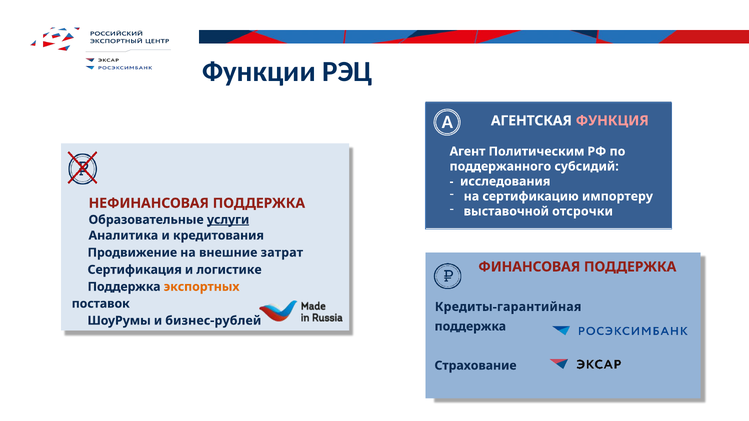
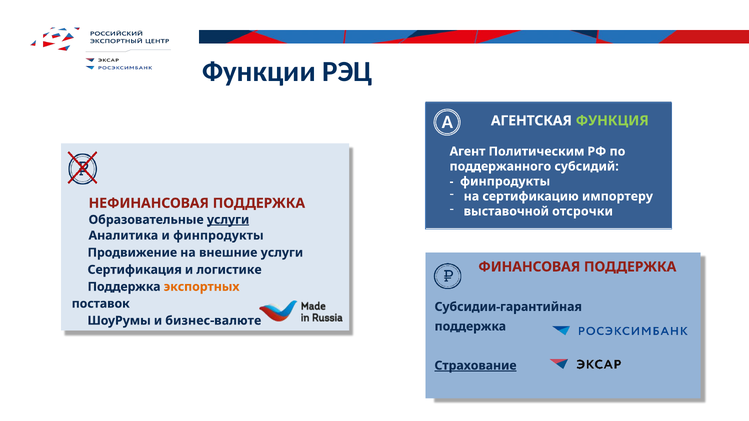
ФУНКЦИЯ colour: pink -> light green
исследования at (505, 182): исследования -> финпродукты
и кредитования: кредитования -> финпродукты
внешние затрат: затрат -> услуги
Кредиты-гарантийная: Кредиты-гарантийная -> Субсидии-гарантийная
бизнес-рублей: бизнес-рублей -> бизнес-валюте
Страхование underline: none -> present
